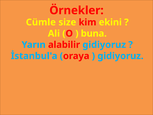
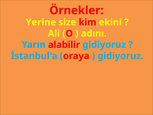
Cümle: Cümle -> Yerine
buna: buna -> adını
